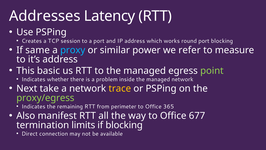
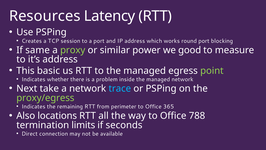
Addresses: Addresses -> Resources
proxy colour: light blue -> light green
refer: refer -> good
trace colour: yellow -> light blue
manifest: manifest -> locations
677: 677 -> 788
if blocking: blocking -> seconds
